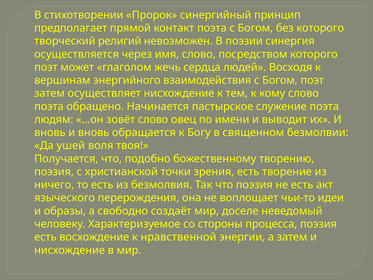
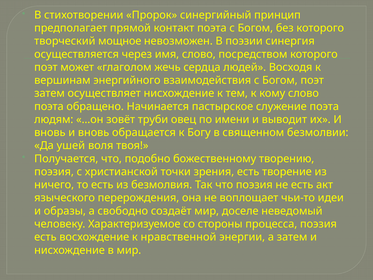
религий: религий -> мощное
зовёт слово: слово -> труби
